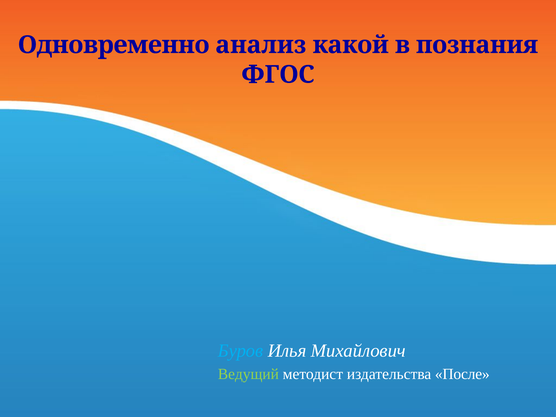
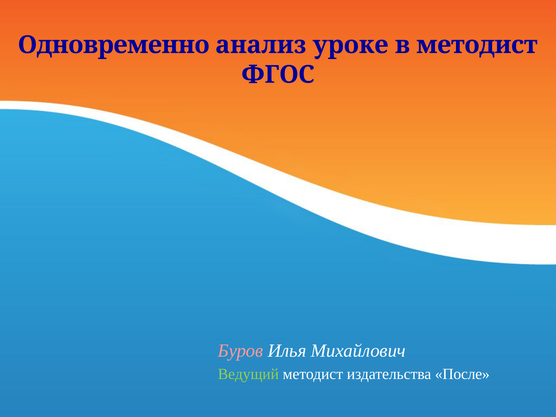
какой: какой -> уроке
в познания: познания -> методист
Буров colour: light blue -> pink
